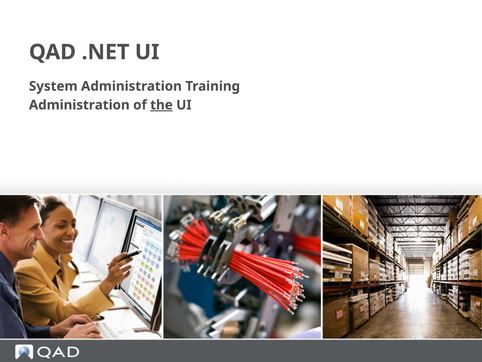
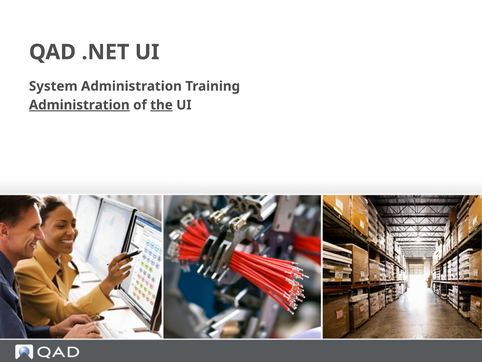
Administration at (79, 105) underline: none -> present
